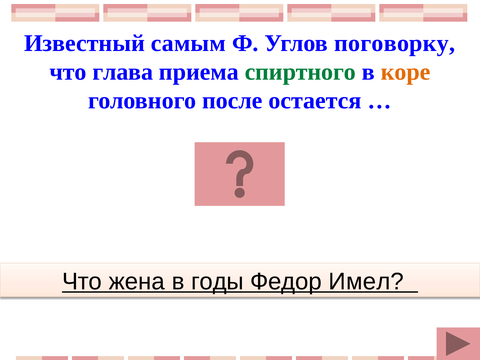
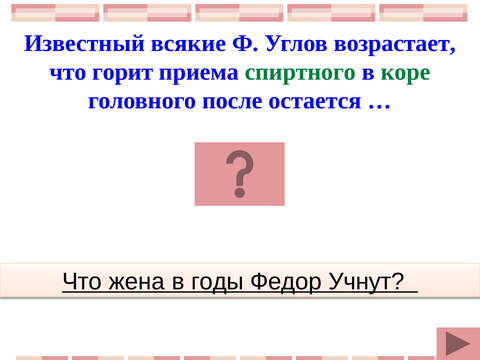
самым: самым -> всякие
поговорку: поговорку -> возрастает
глава: глава -> горит
коре colour: orange -> green
Имел: Имел -> Учнут
